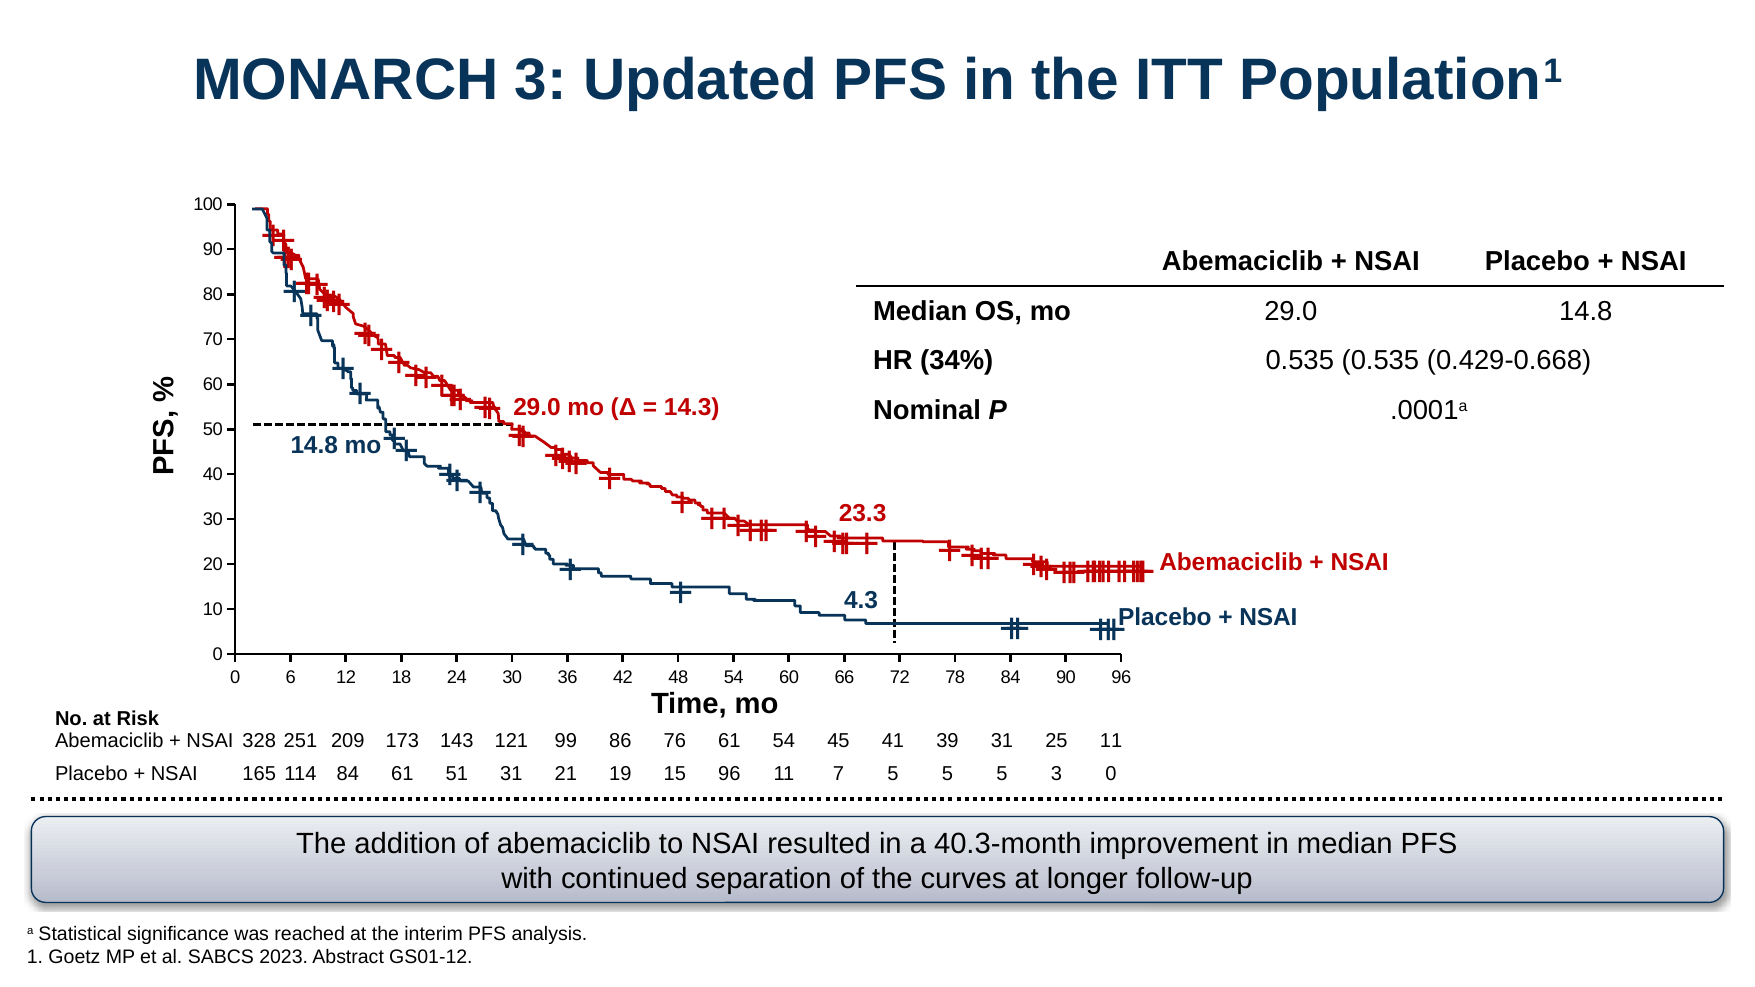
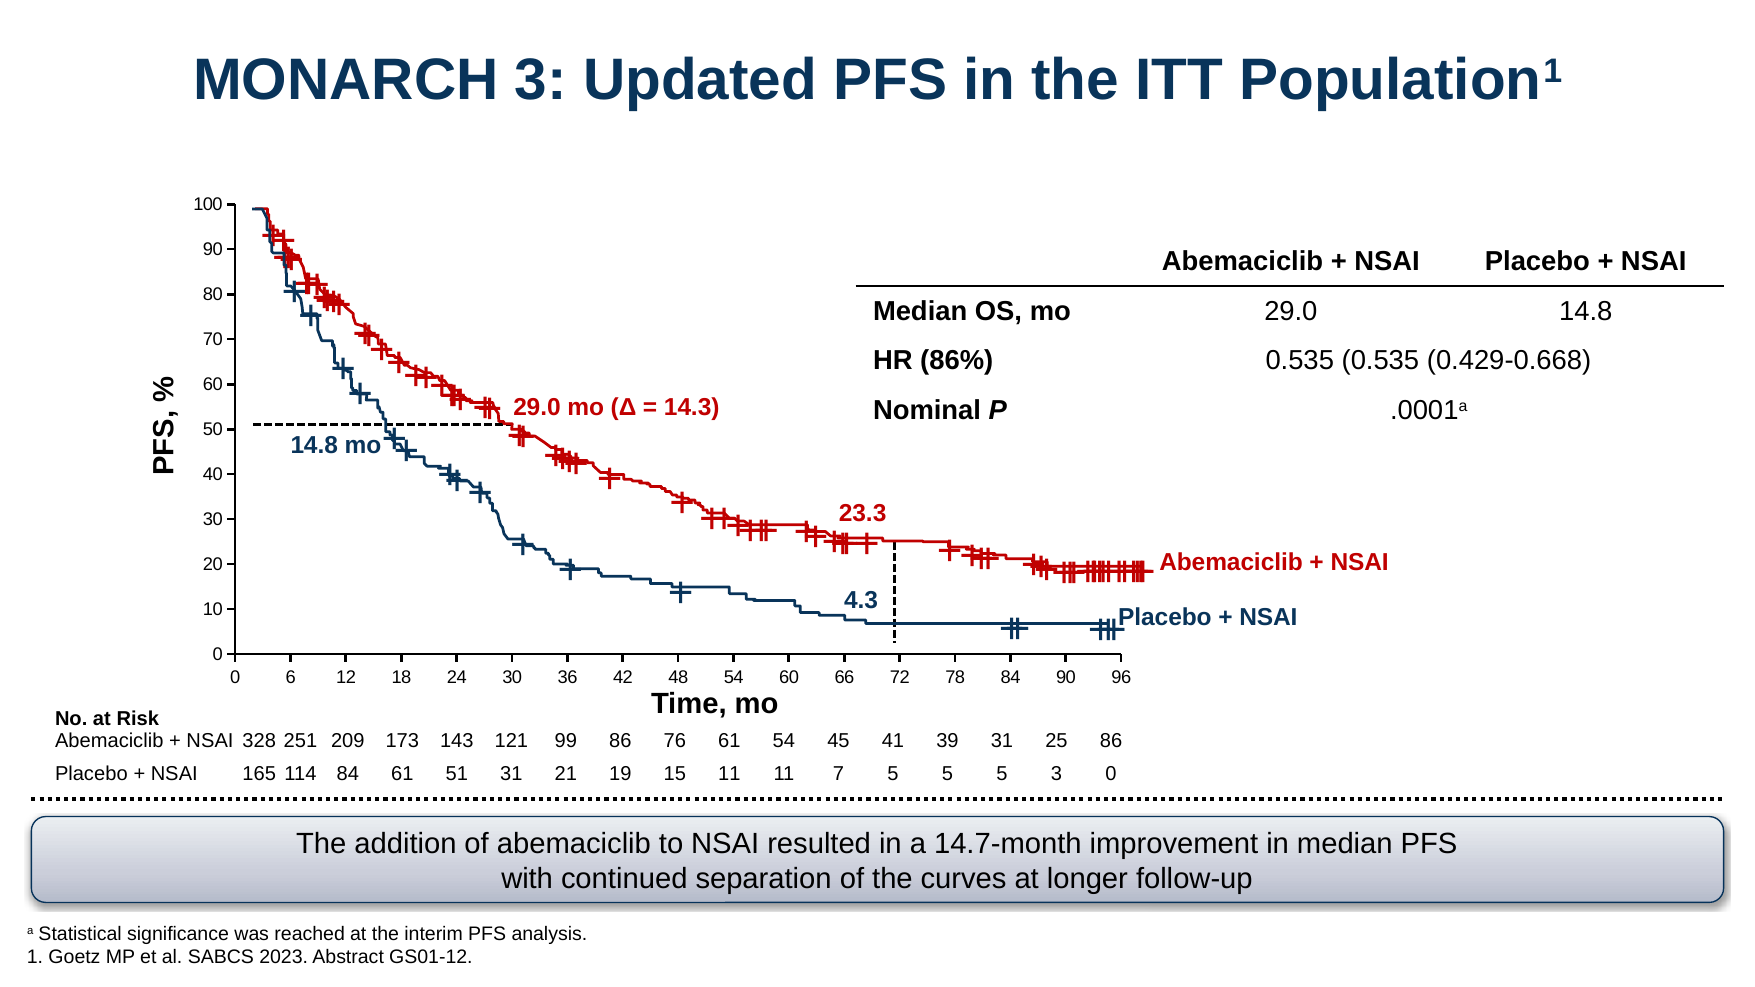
34%: 34% -> 86%
25 11: 11 -> 86
15 96: 96 -> 11
40.3-month: 40.3-month -> 14.7-month
